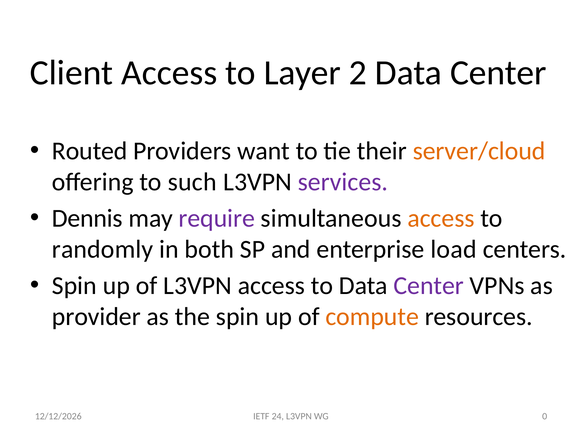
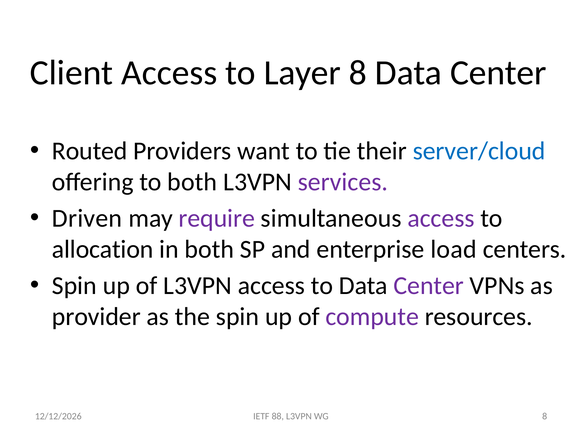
Layer 2: 2 -> 8
server/cloud colour: orange -> blue
to such: such -> both
Dennis: Dennis -> Driven
access at (441, 219) colour: orange -> purple
randomly: randomly -> allocation
compute colour: orange -> purple
24: 24 -> 88
WG 0: 0 -> 8
